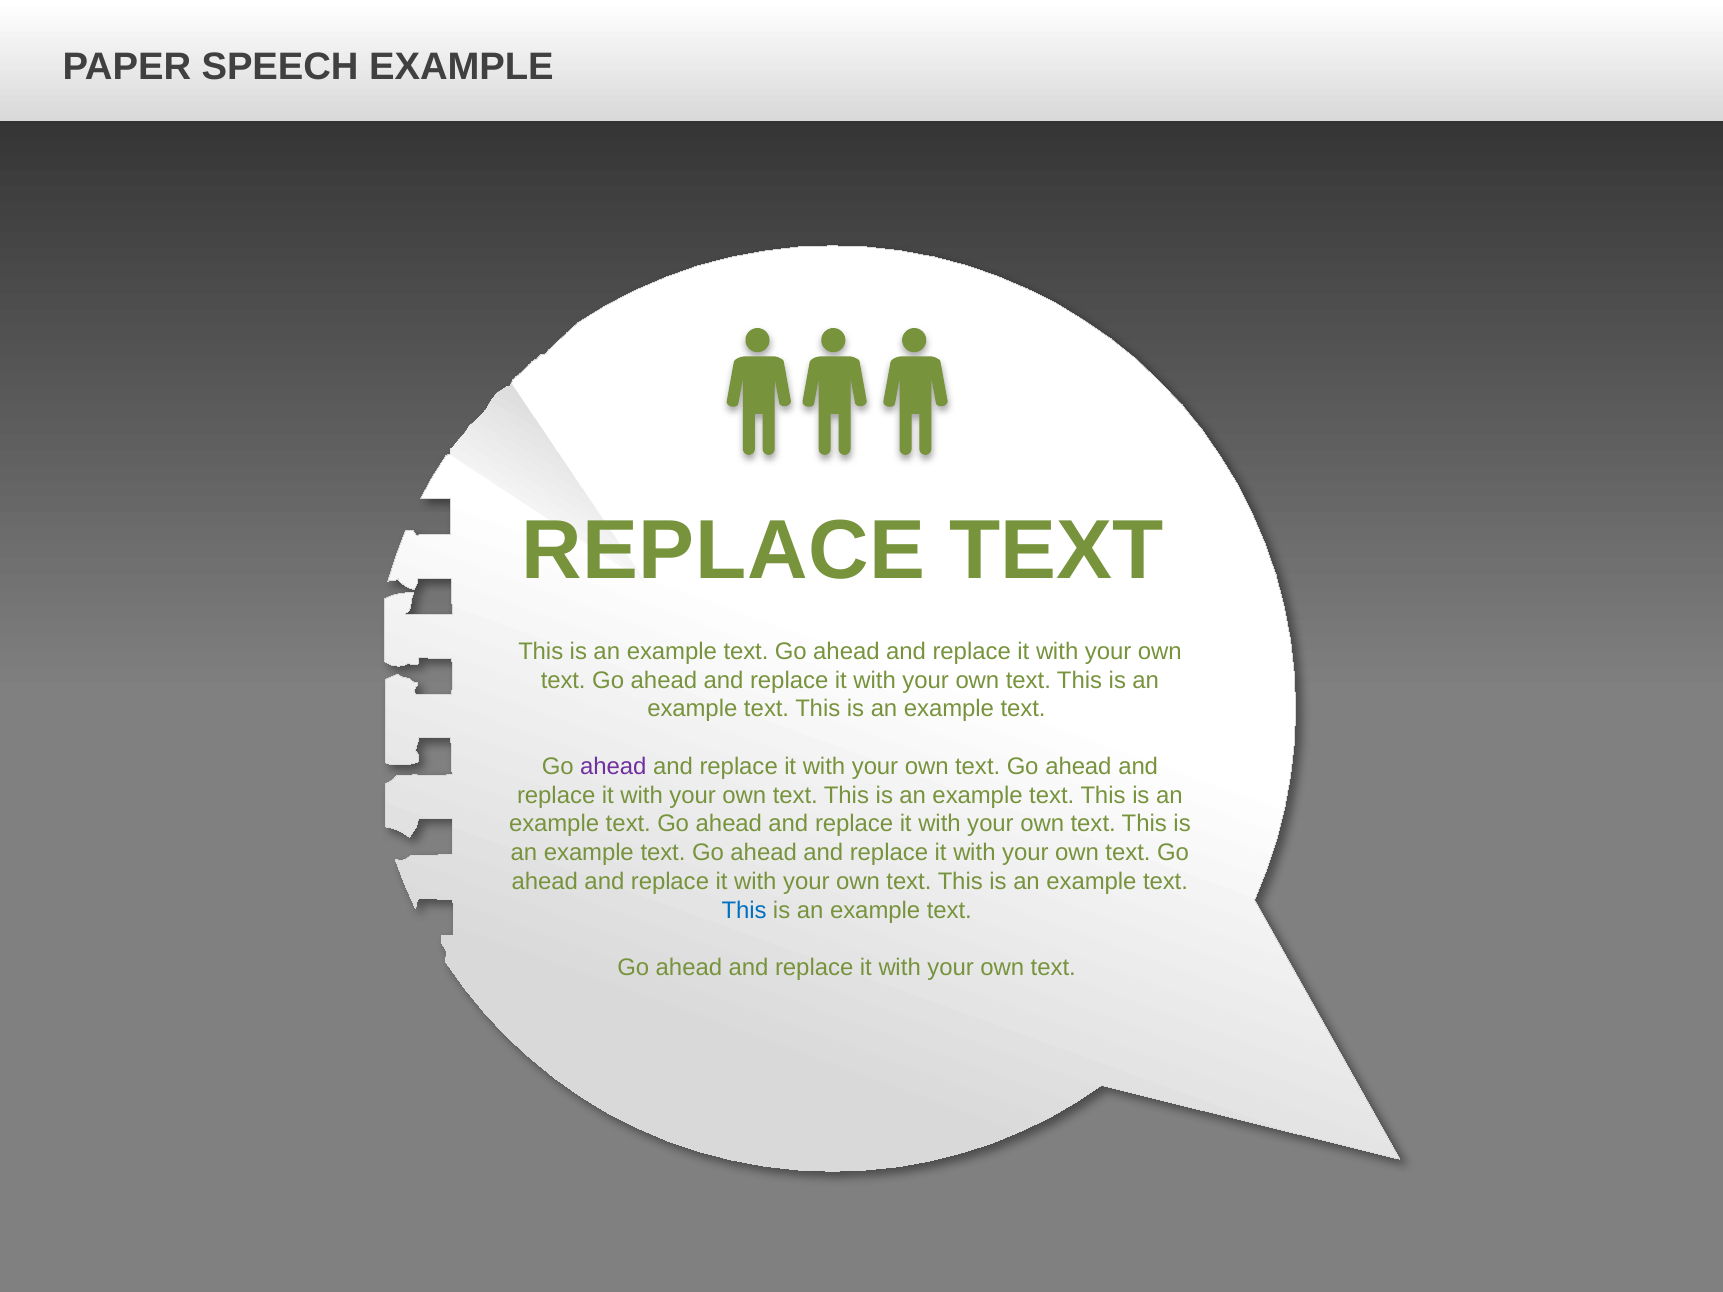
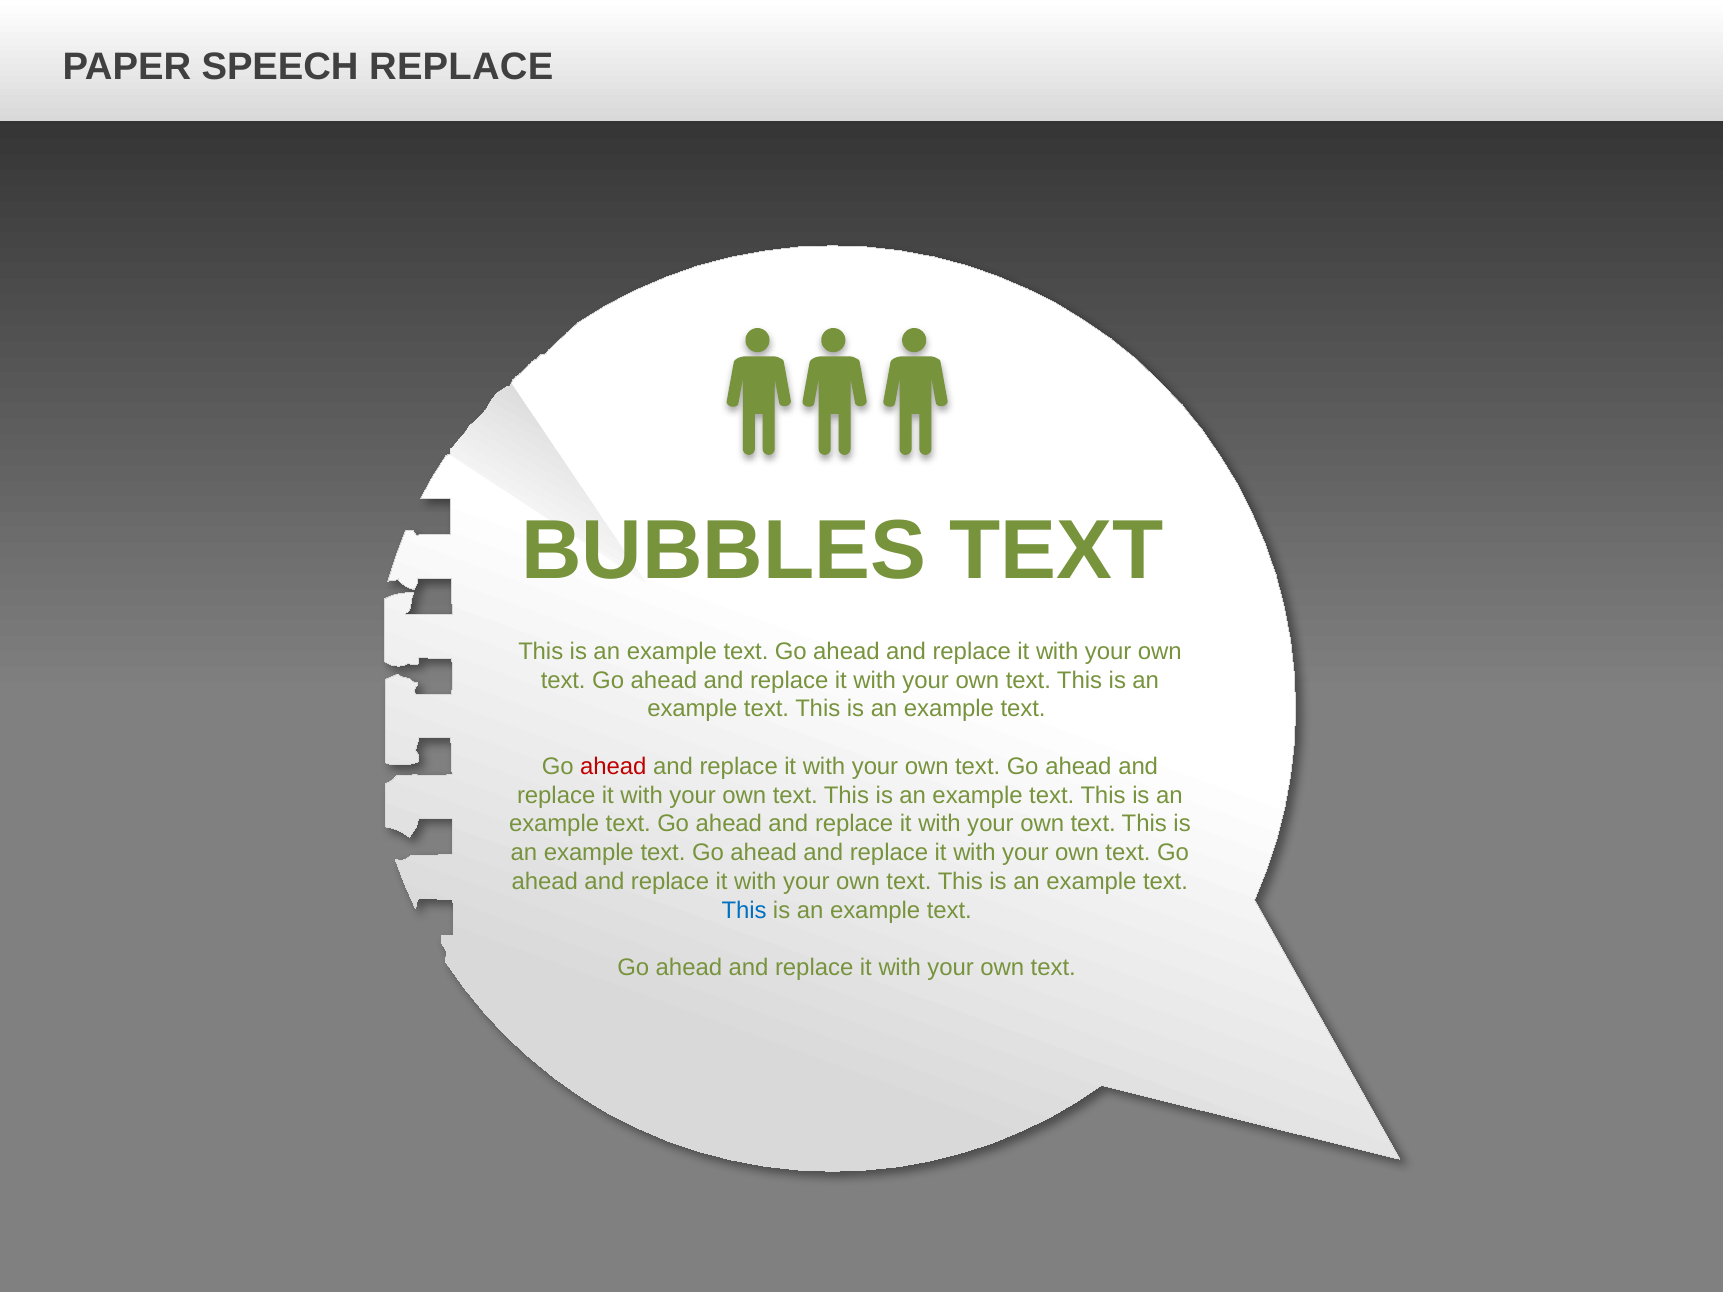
SPEECH EXAMPLE: EXAMPLE -> REPLACE
REPLACE at (723, 551): REPLACE -> BUBBLES
ahead at (613, 767) colour: purple -> red
